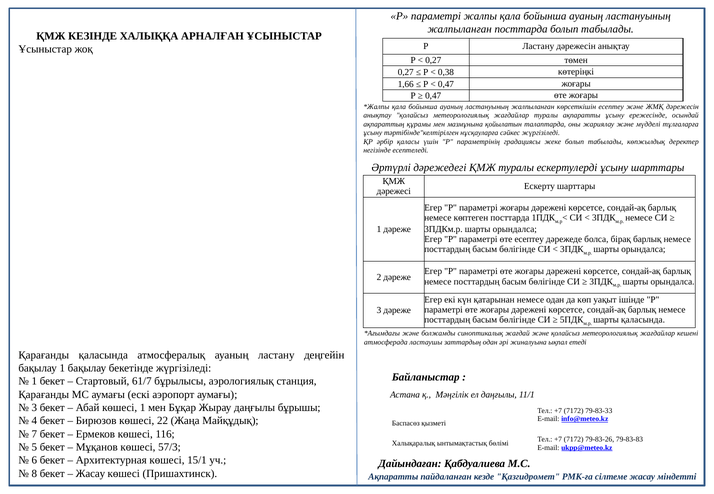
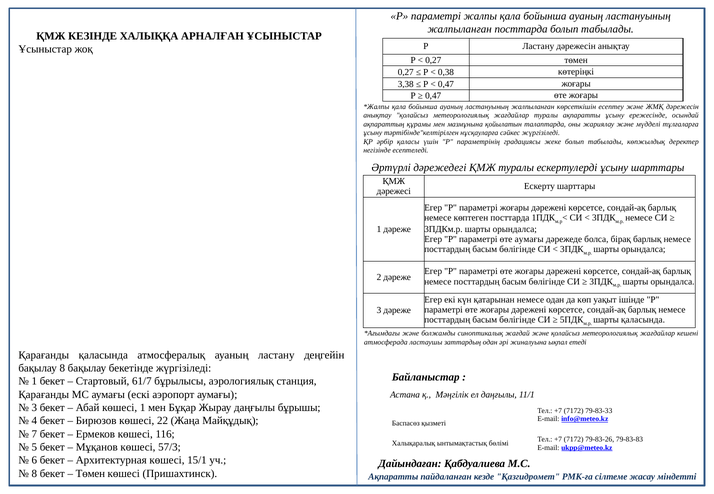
1,66: 1,66 -> 3,38
өте есептеу: есептеу -> аумағы
бақылау 1: 1 -> 8
Жасау at (90, 474): Жасау -> Төмен
